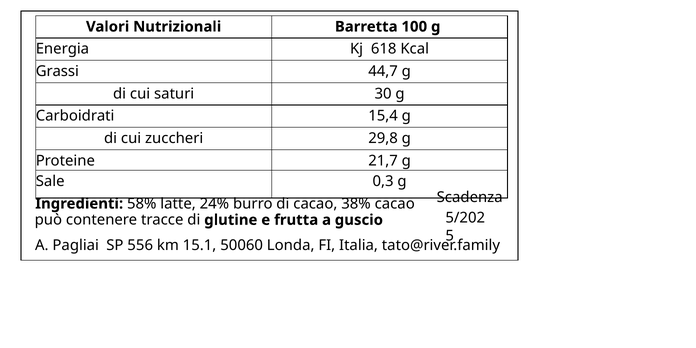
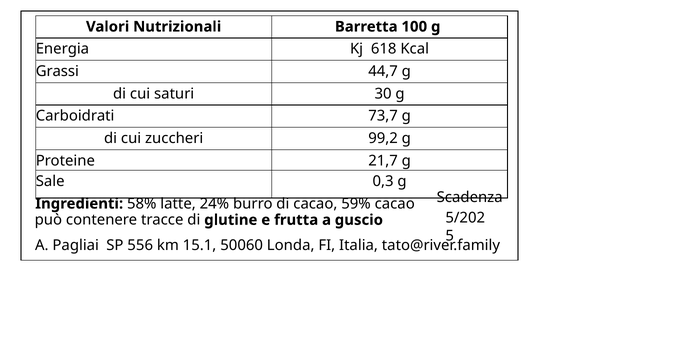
15,4: 15,4 -> 73,7
29,8: 29,8 -> 99,2
38%: 38% -> 59%
